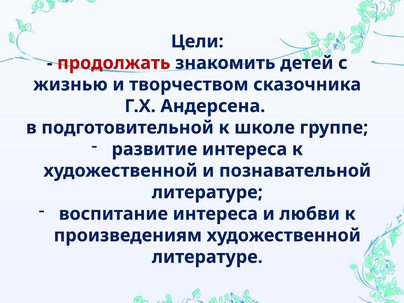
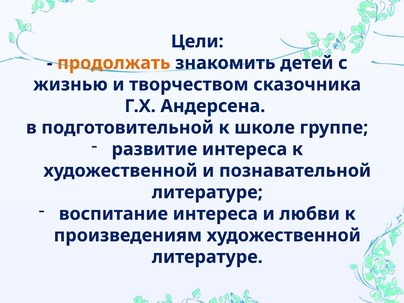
продолжать colour: red -> orange
